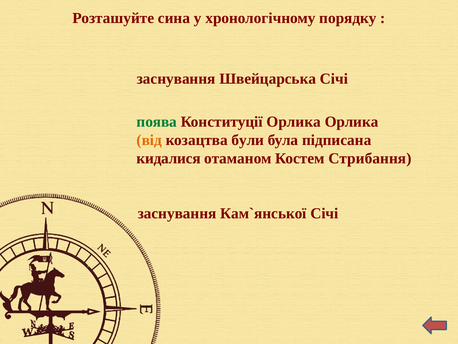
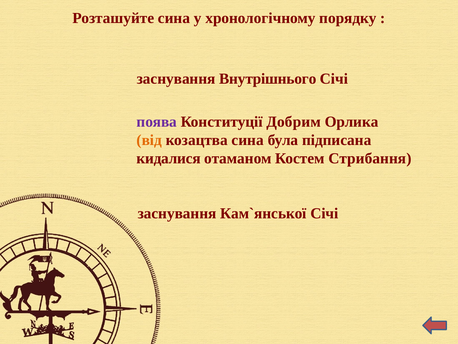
Швейцарська: Швейцарська -> Внутрішнього
поява colour: green -> purple
Конституції Орлика: Орлика -> Добрим
козацтва були: були -> сина
